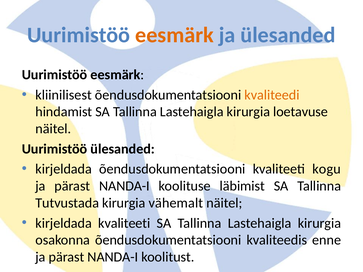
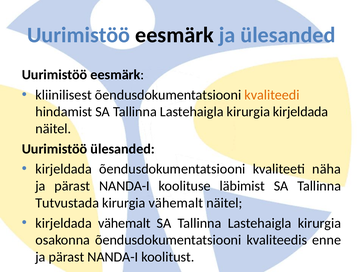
eesmärk at (174, 35) colour: orange -> black
kirurgia loetavuse: loetavuse -> kirjeldada
kogu: kogu -> näha
kirjeldada kvaliteeti: kvaliteeti -> vähemalt
